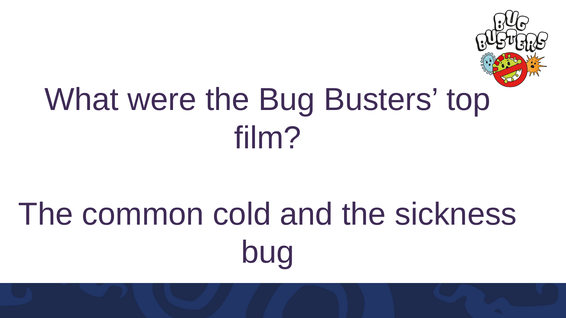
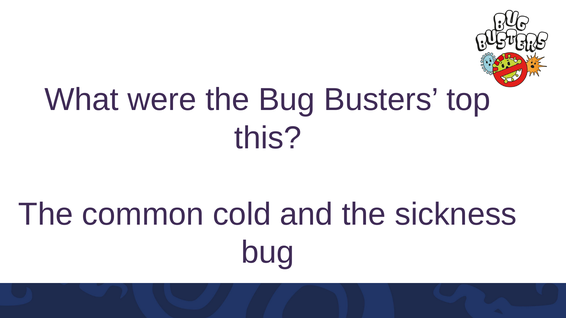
film: film -> this
